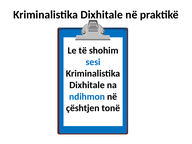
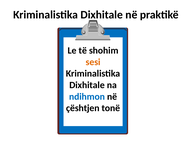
sesi colour: blue -> orange
